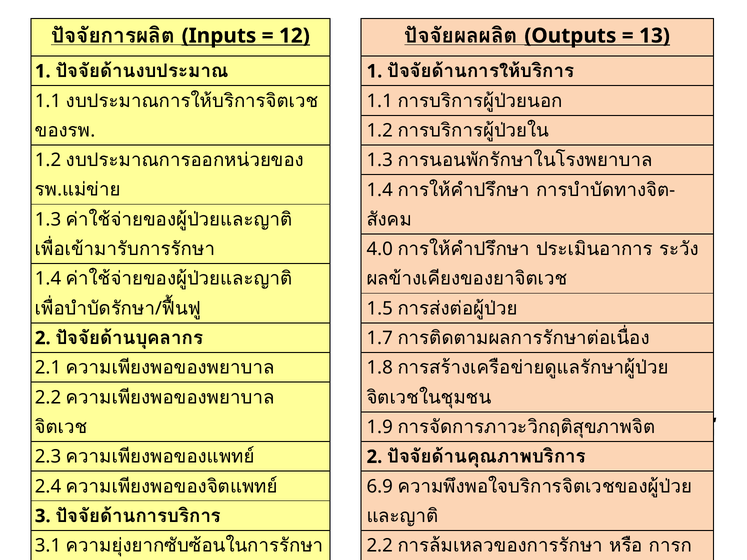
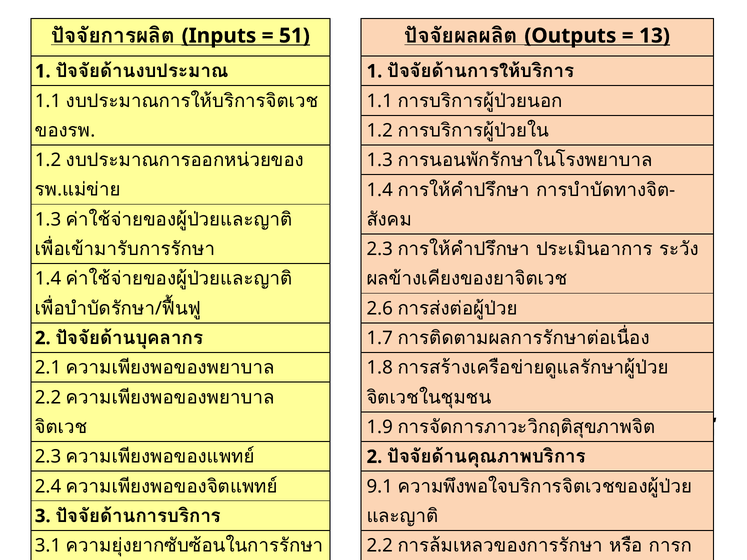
12: 12 -> 51
4.0 at (380, 249): 4.0 -> 2.3
1.5: 1.5 -> 2.6
6.9: 6.9 -> 9.1
